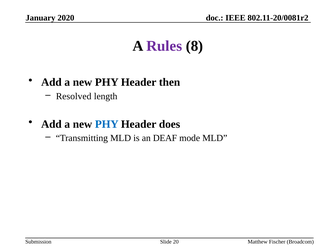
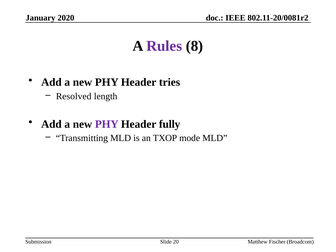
then: then -> tries
PHY at (107, 124) colour: blue -> purple
does: does -> fully
DEAF: DEAF -> TXOP
